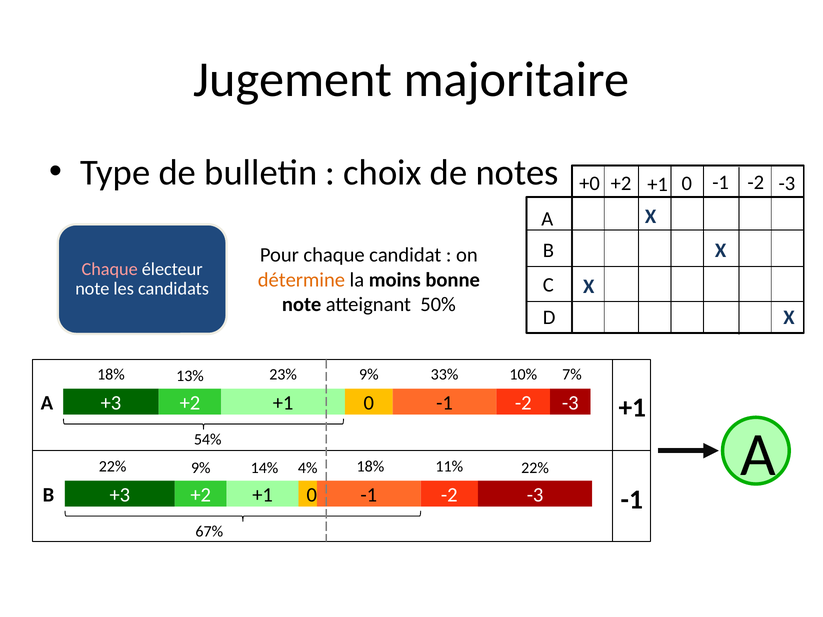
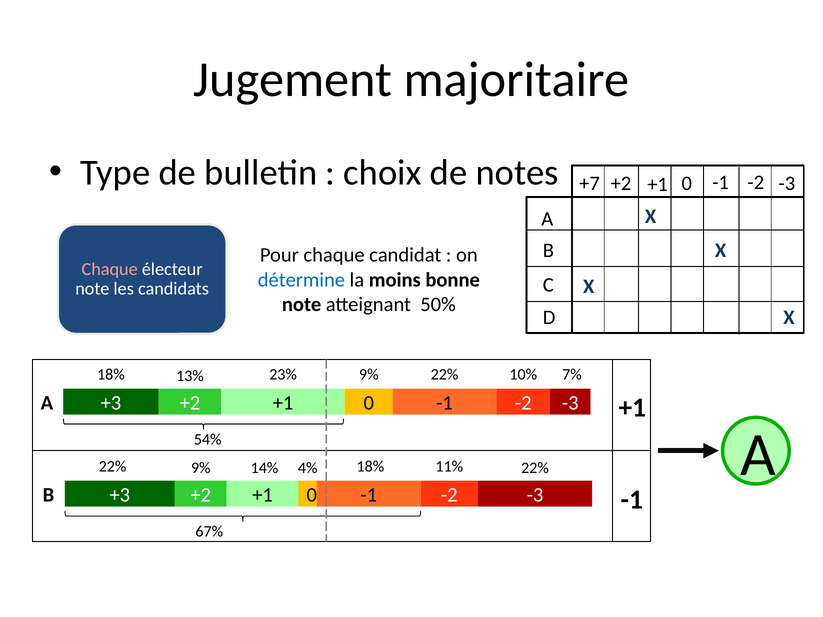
+0: +0 -> +7
détermine colour: orange -> blue
9% 33%: 33% -> 22%
